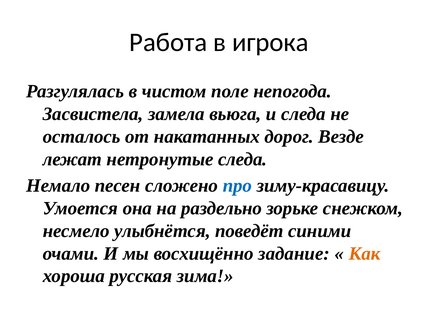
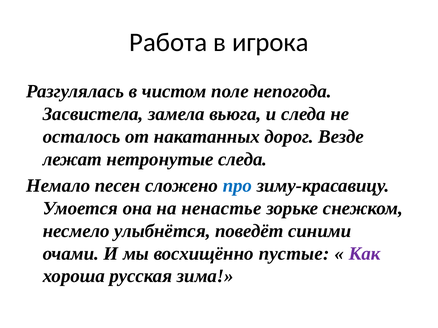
раздельно: раздельно -> ненастье
задание: задание -> пустые
Как colour: orange -> purple
